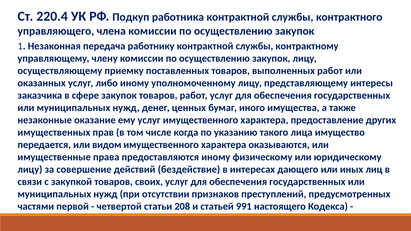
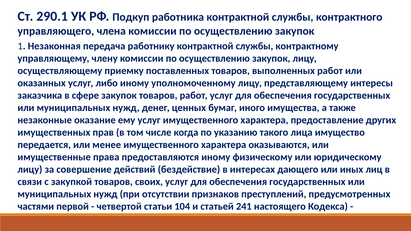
220.4: 220.4 -> 290.1
видом: видом -> менее
208: 208 -> 104
991: 991 -> 241
